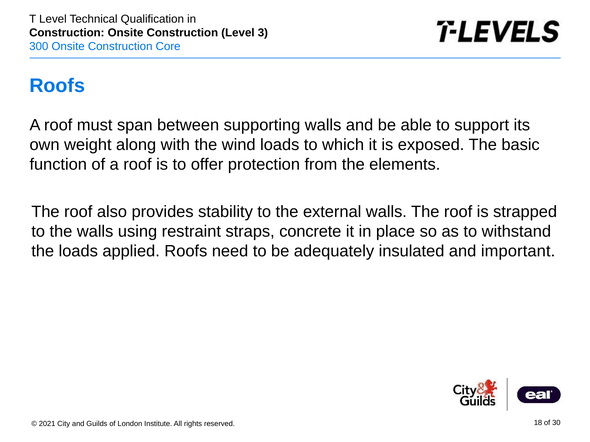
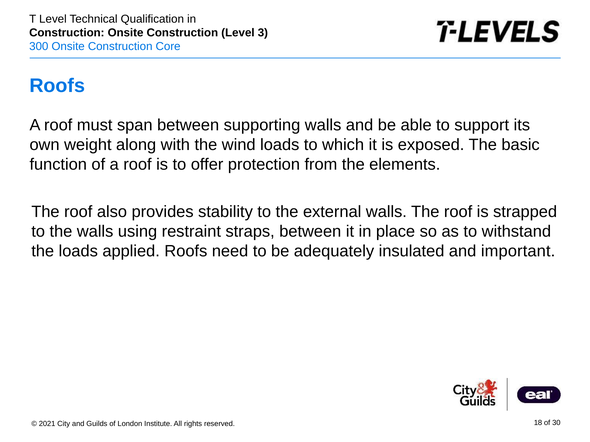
straps concrete: concrete -> between
